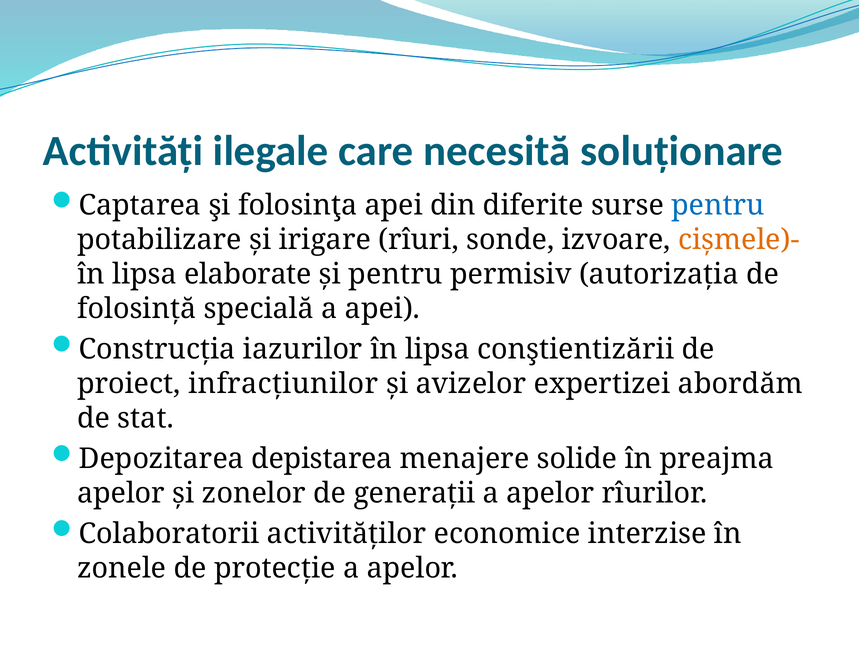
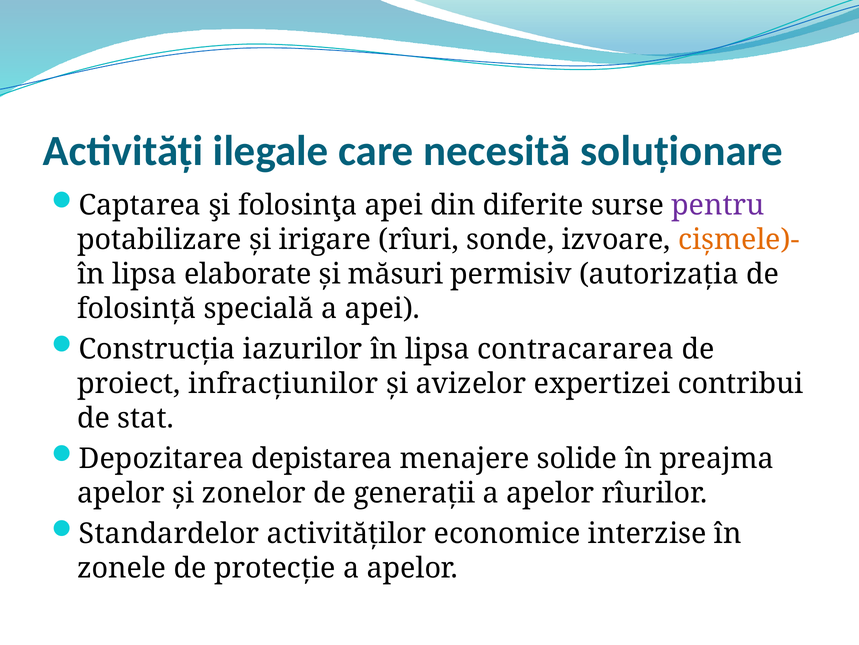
pentru at (718, 205) colour: blue -> purple
și pentru: pentru -> măsuri
conştientizării: conştientizării -> contracararea
abordăm: abordăm -> contribui
Colaboratorii: Colaboratorii -> Standardelor
